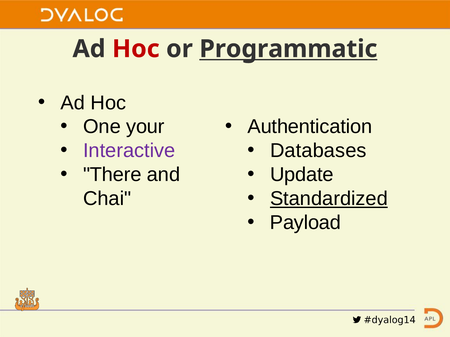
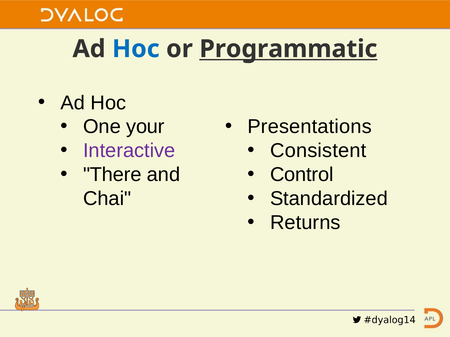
Hoc at (136, 49) colour: red -> blue
Authentication: Authentication -> Presentations
Databases: Databases -> Consistent
Update: Update -> Control
Standardized underline: present -> none
Payload: Payload -> Returns
